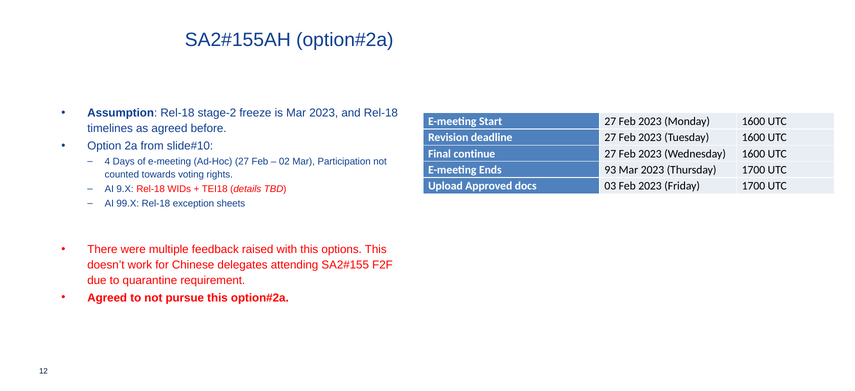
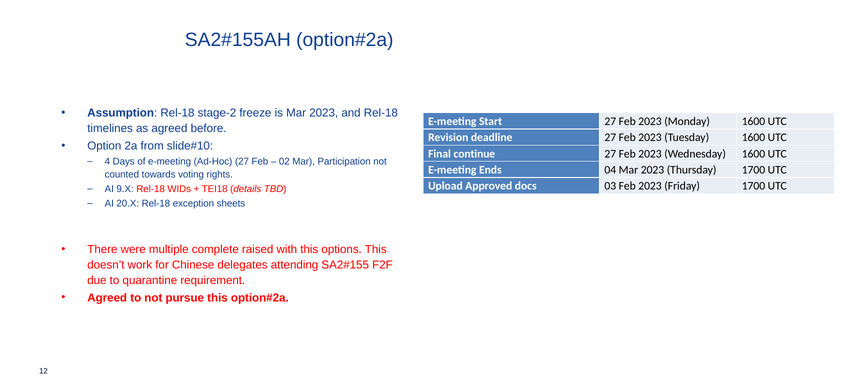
93: 93 -> 04
99.X: 99.X -> 20.X
feedback: feedback -> complete
